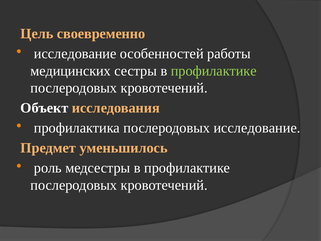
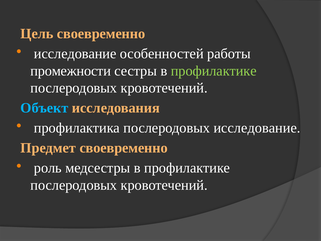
медицинских: медицинских -> промежности
Объект colour: white -> light blue
Предмет уменьшилось: уменьшилось -> своевременно
